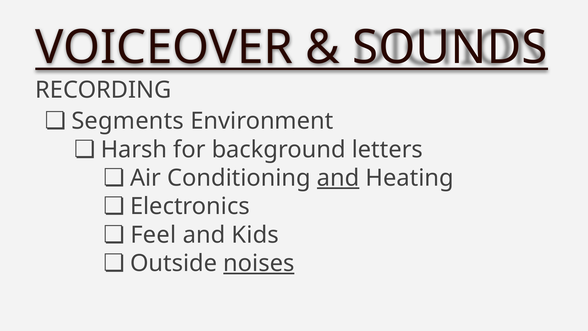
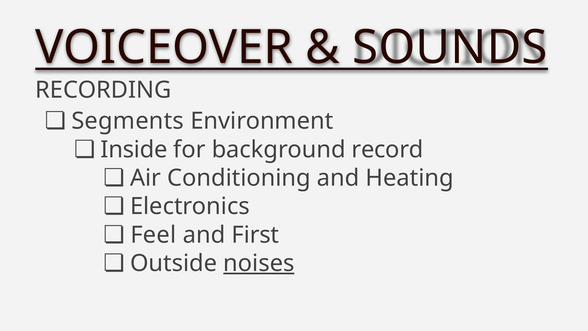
Harsh: Harsh -> Inside
letters: letters -> record
and at (338, 178) underline: present -> none
Kids: Kids -> First
